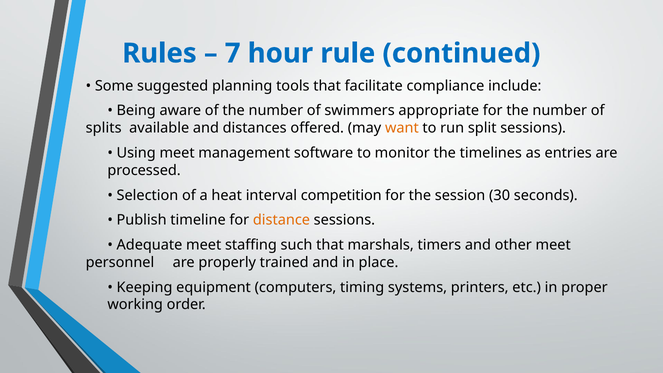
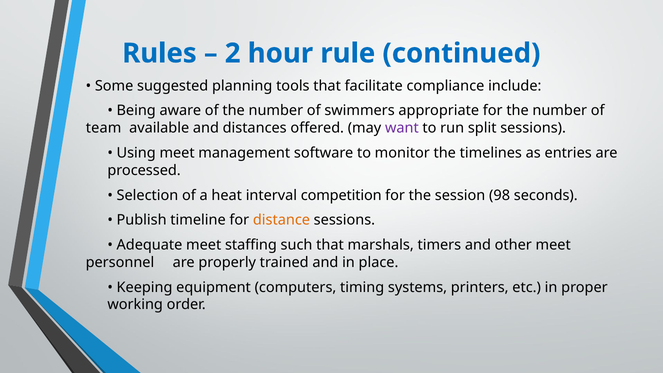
7: 7 -> 2
splits: splits -> team
want colour: orange -> purple
30: 30 -> 98
